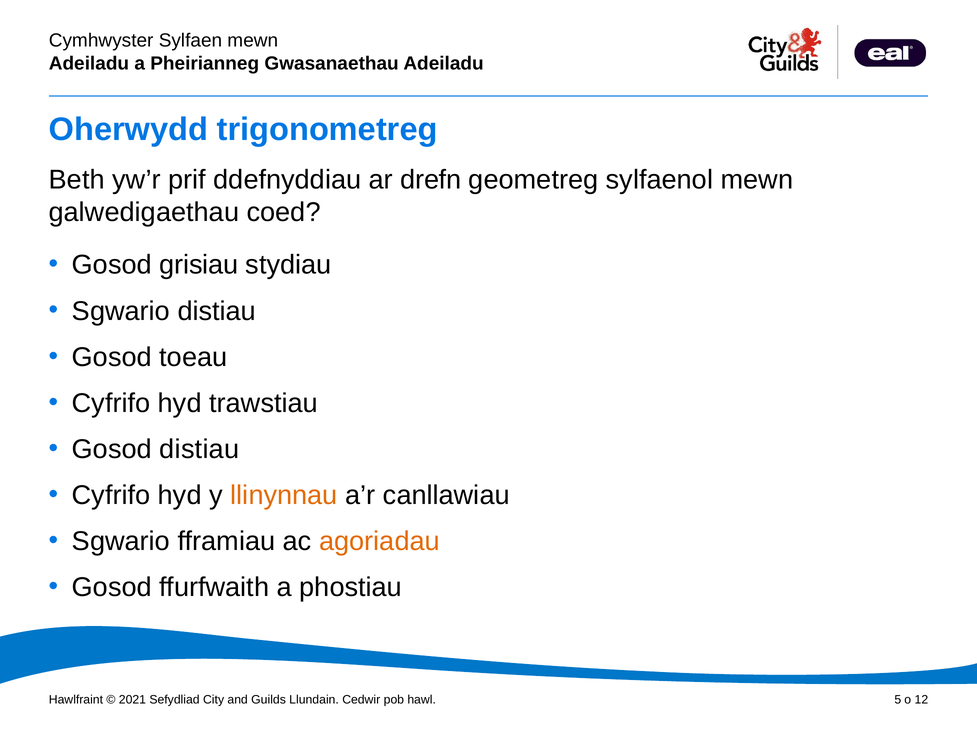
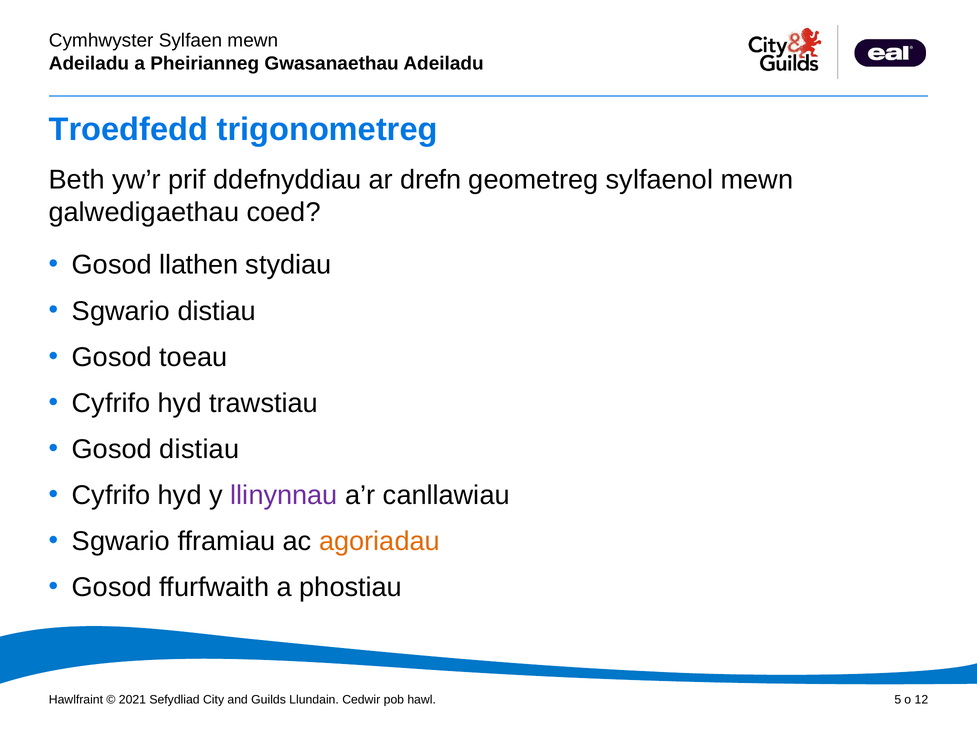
Oherwydd: Oherwydd -> Troedfedd
grisiau: grisiau -> llathen
llinynnau colour: orange -> purple
